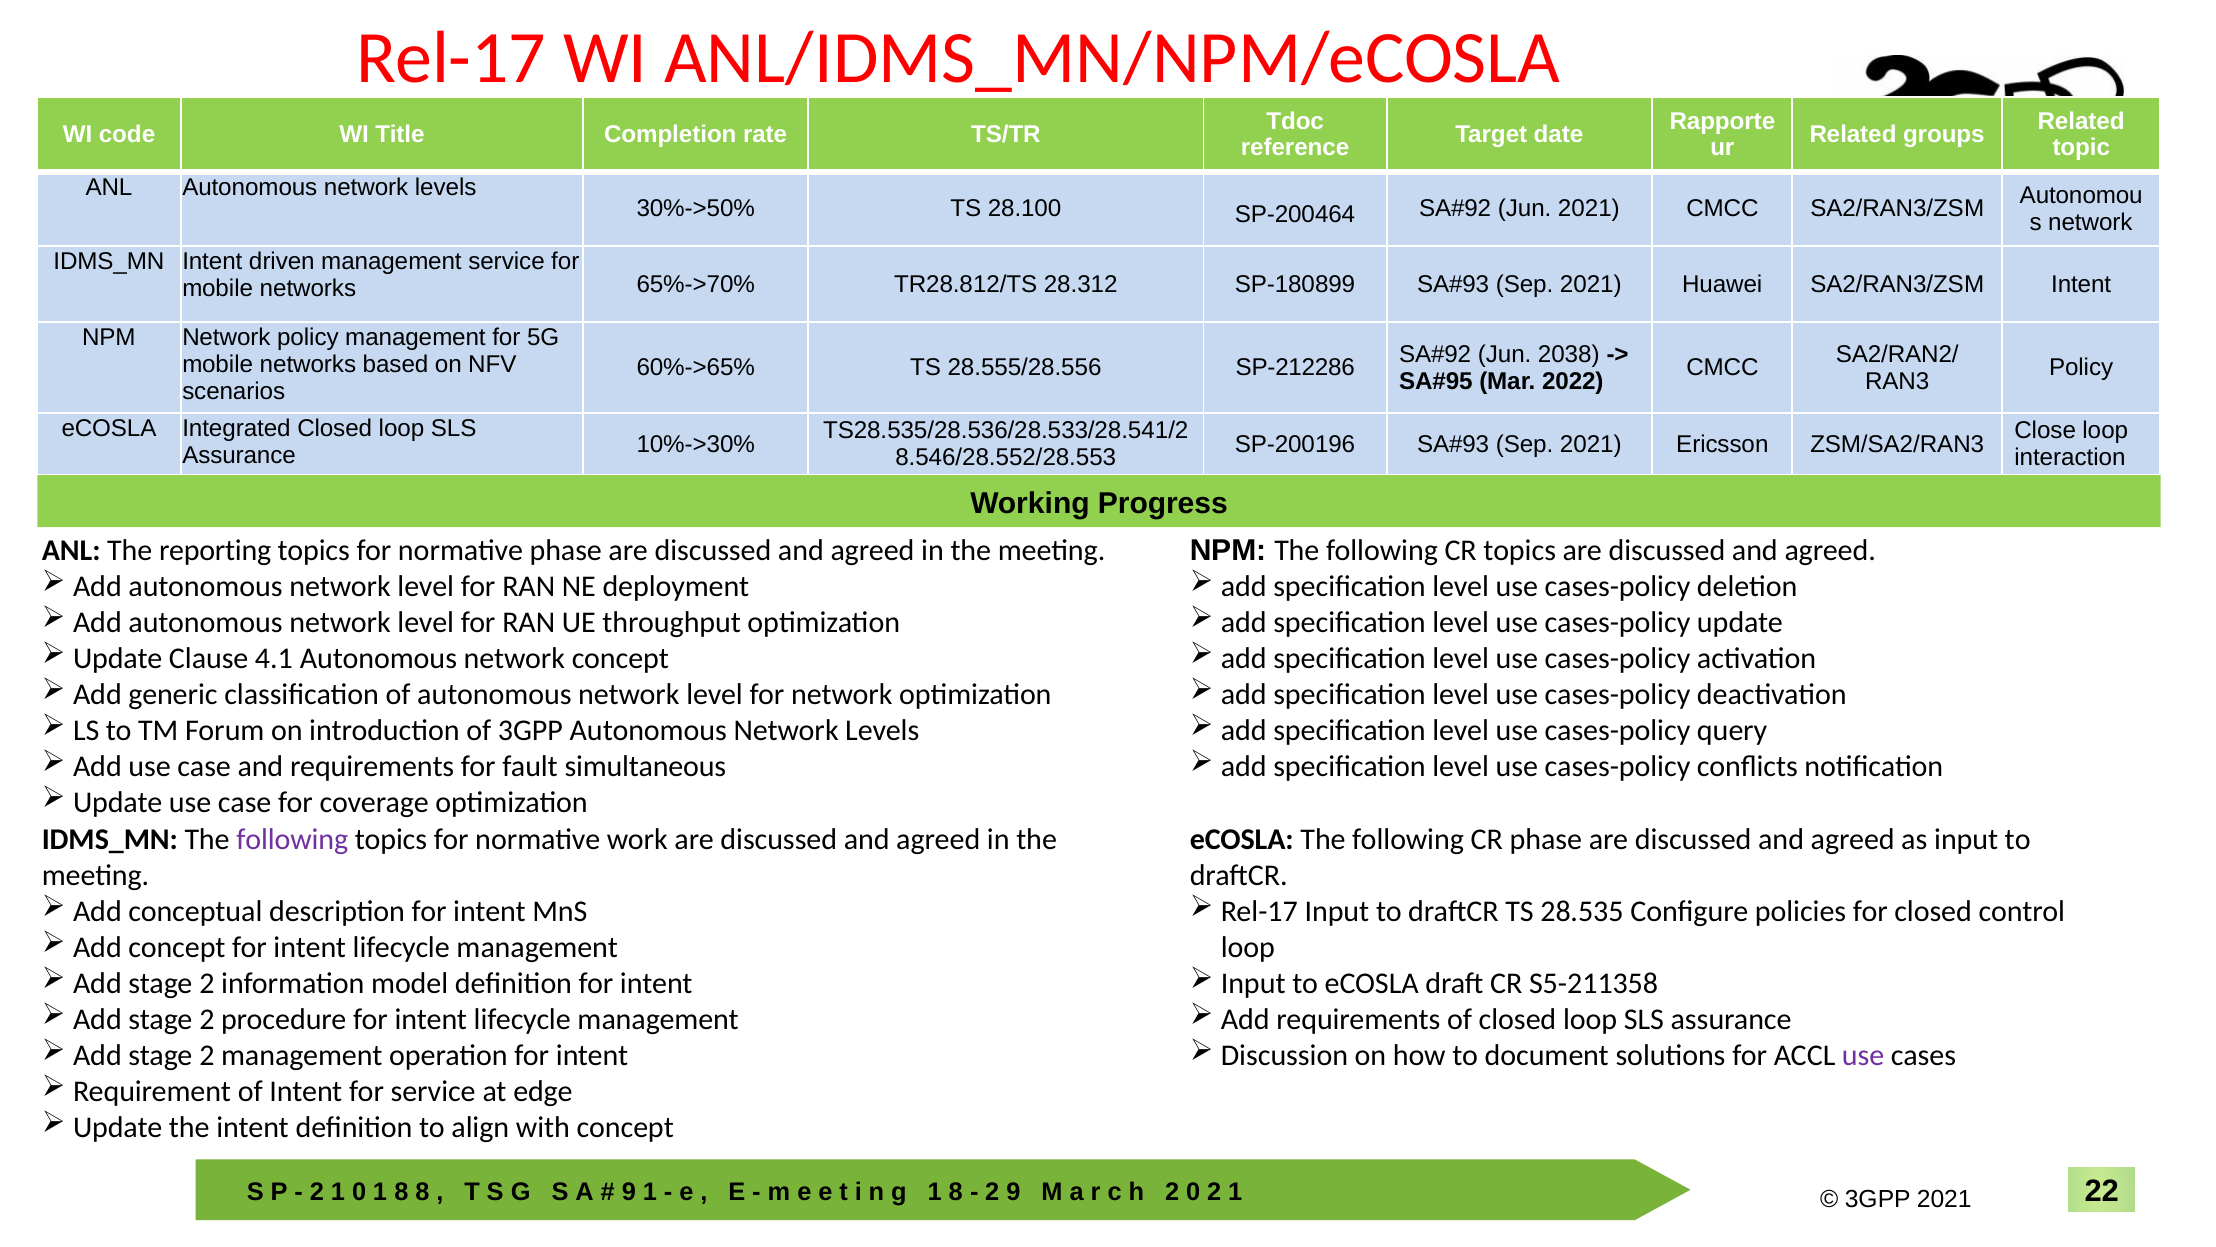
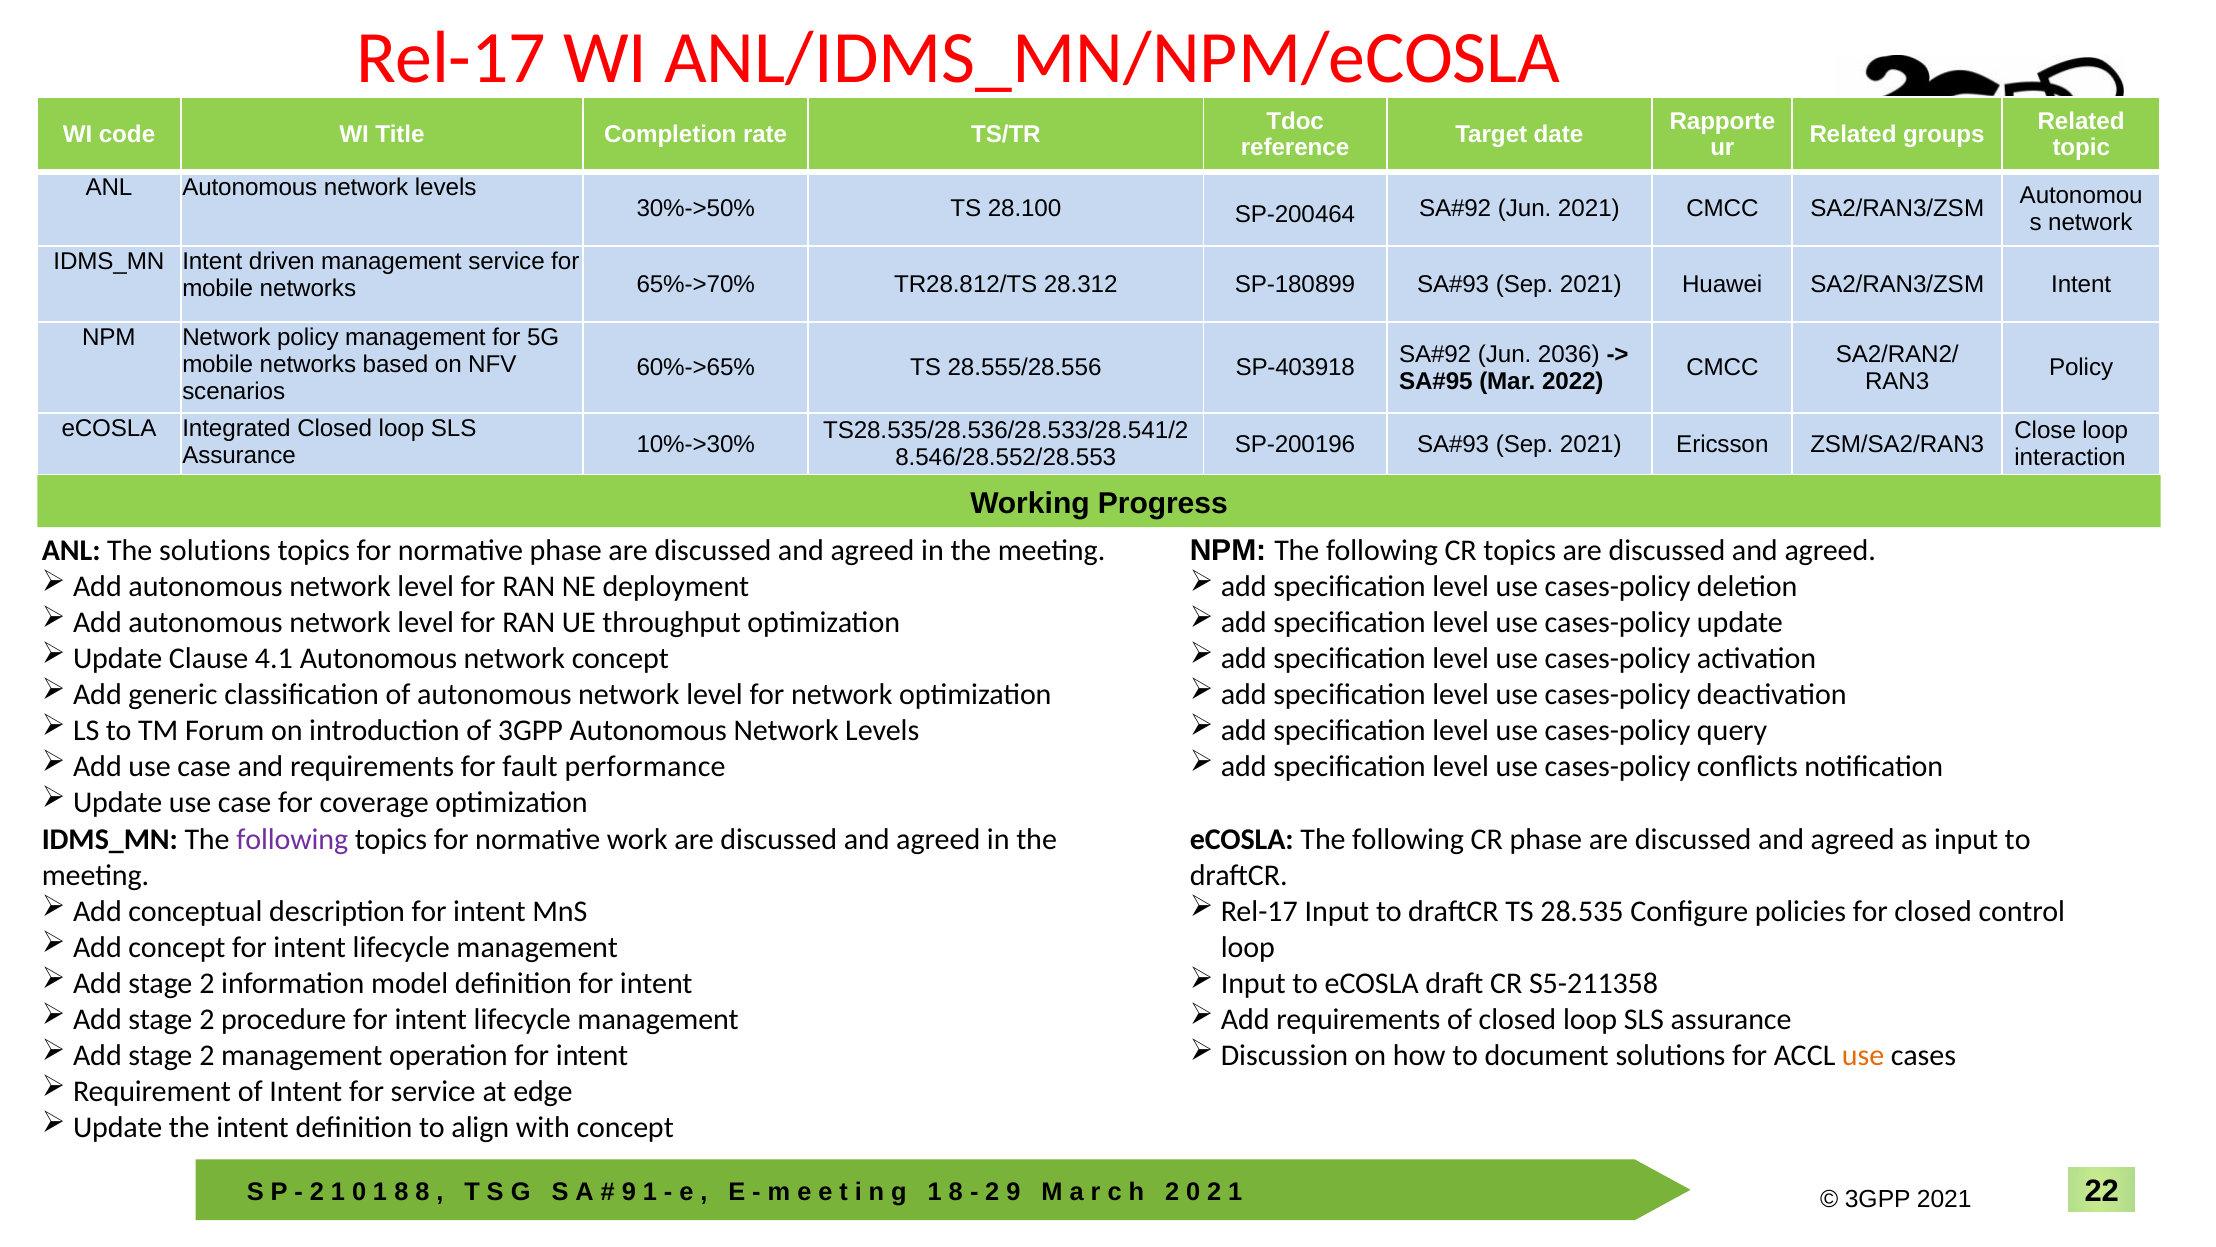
2038: 2038 -> 2036
SP-212286: SP-212286 -> SP-403918
The reporting: reporting -> solutions
simultaneous: simultaneous -> performance
use at (1863, 1055) colour: purple -> orange
